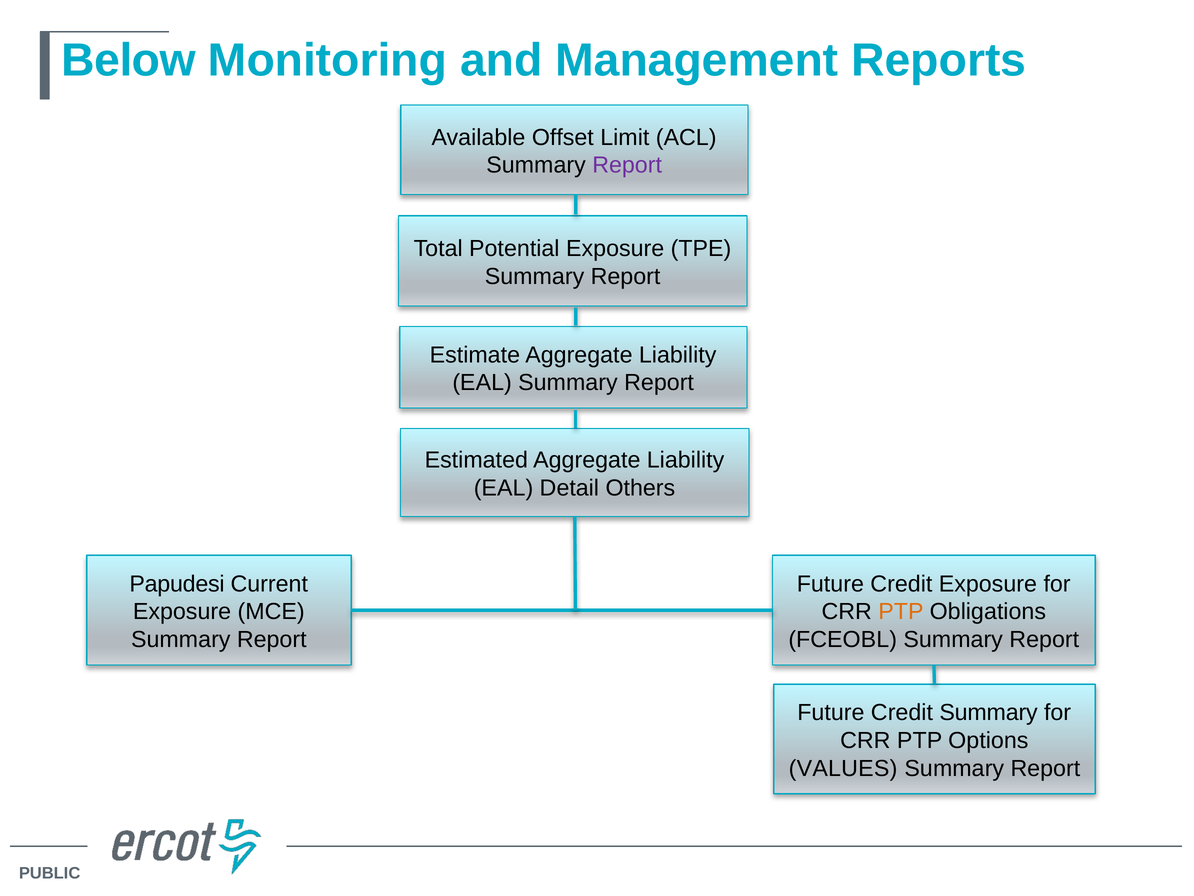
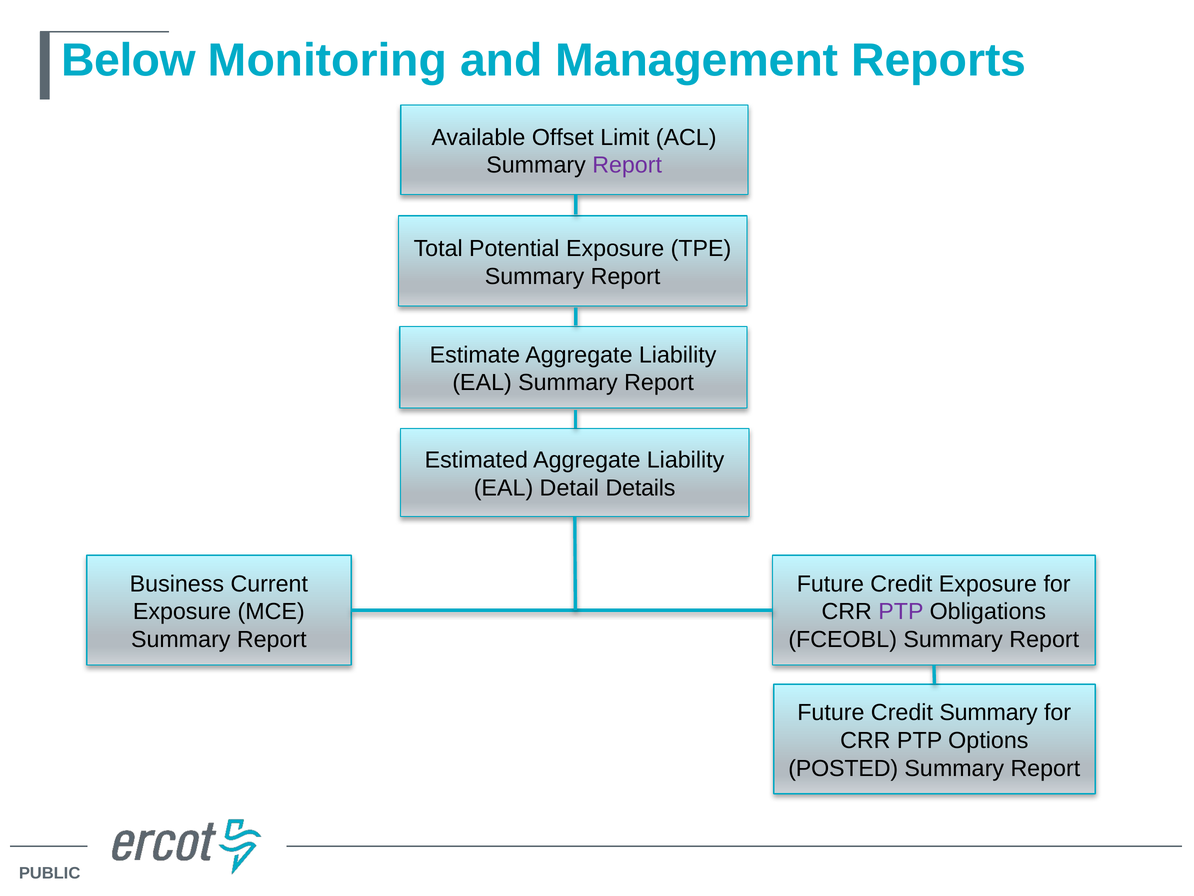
Others: Others -> Details
Papudesi: Papudesi -> Business
PTP at (901, 611) colour: orange -> purple
VALUES: VALUES -> POSTED
